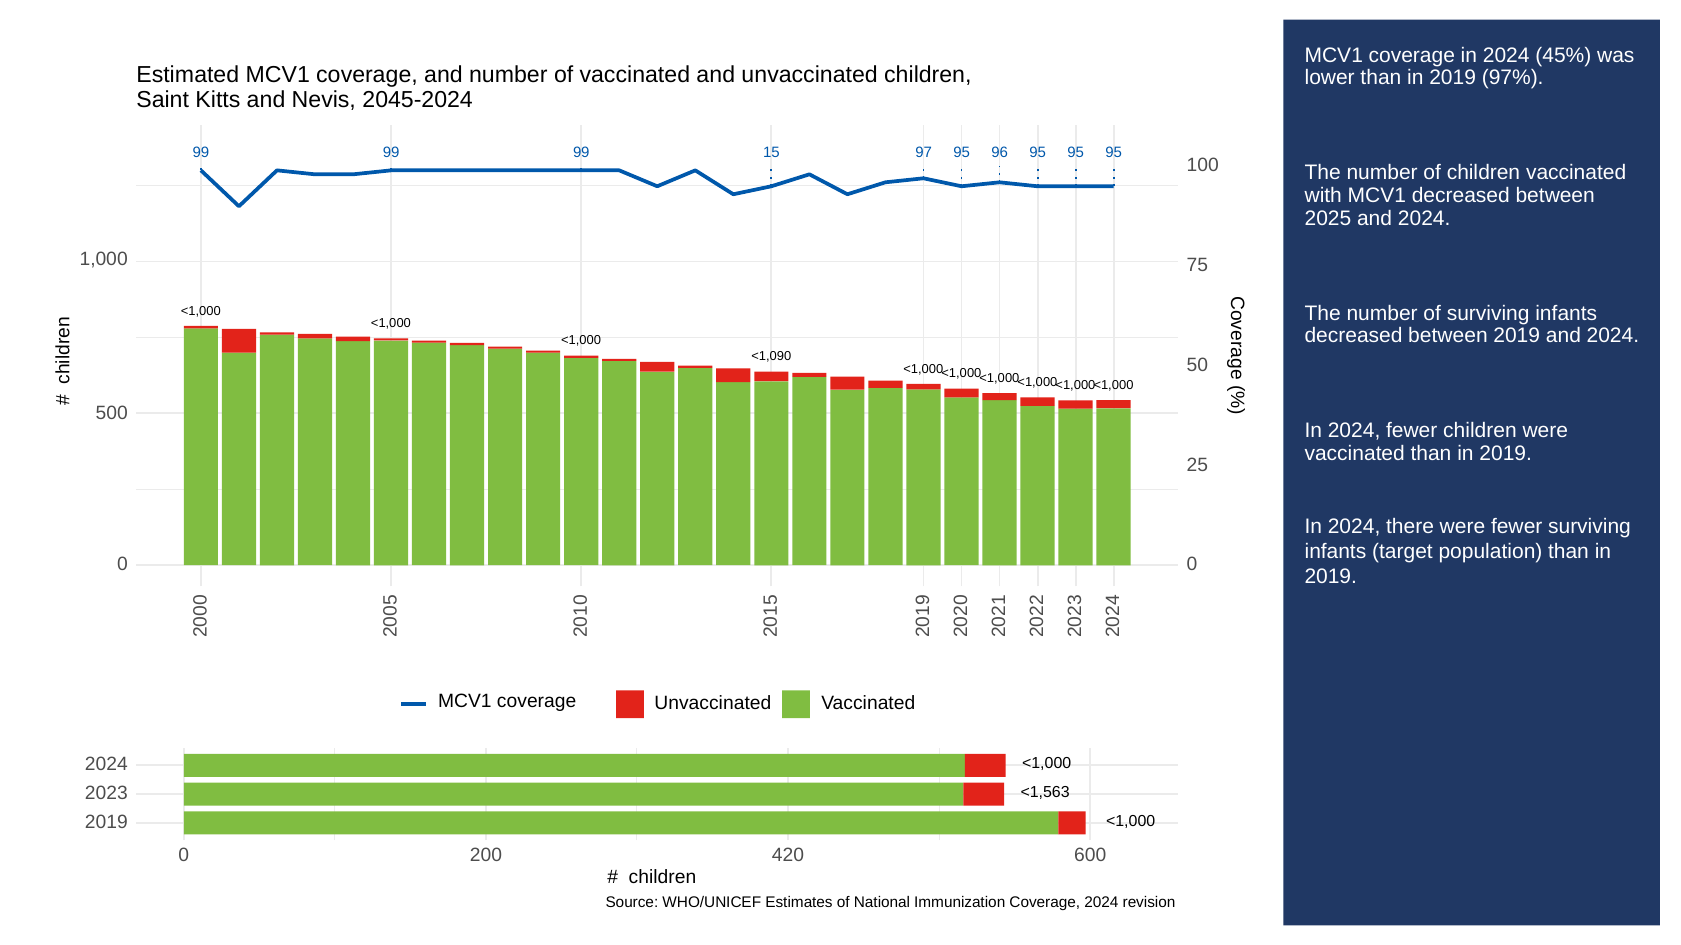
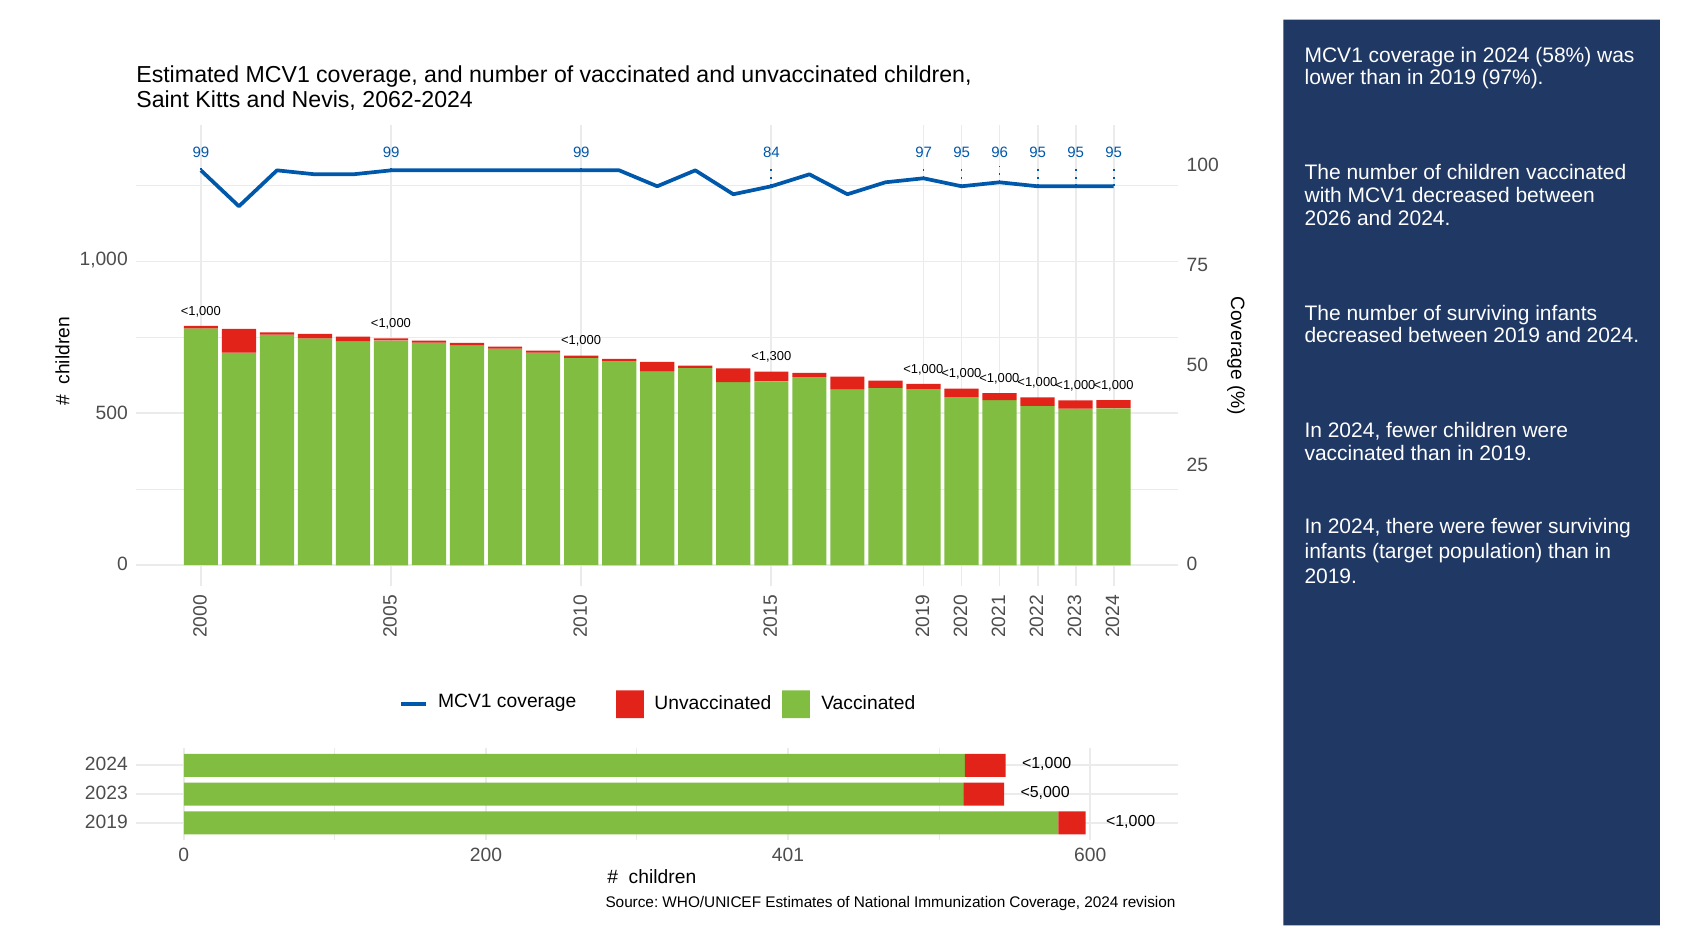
45%: 45% -> 58%
2045-2024: 2045-2024 -> 2062-2024
15: 15 -> 84
2025: 2025 -> 2026
<1,090: <1,090 -> <1,300
<1,563: <1,563 -> <5,000
420: 420 -> 401
